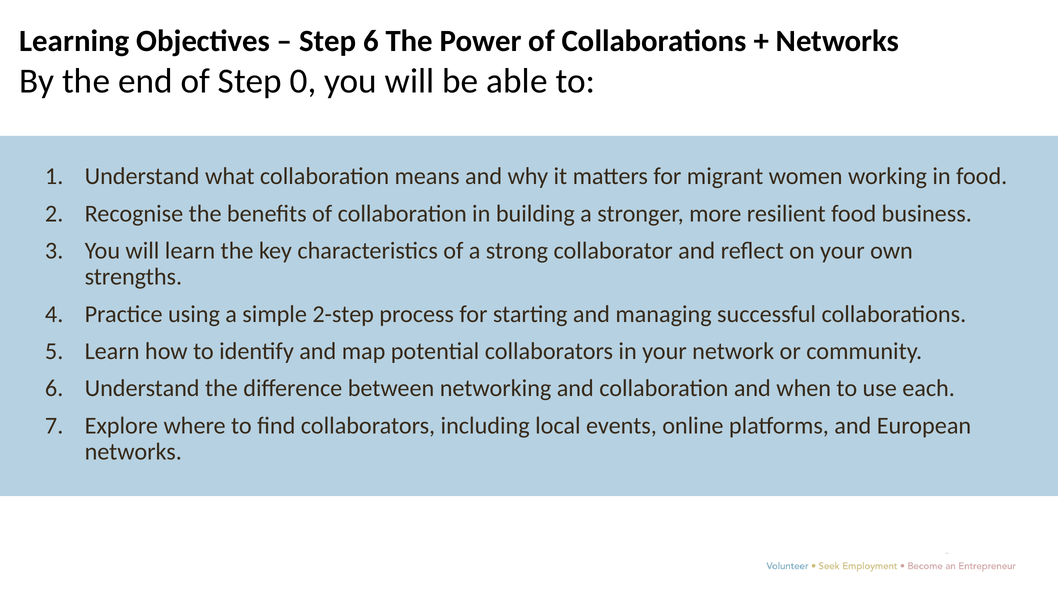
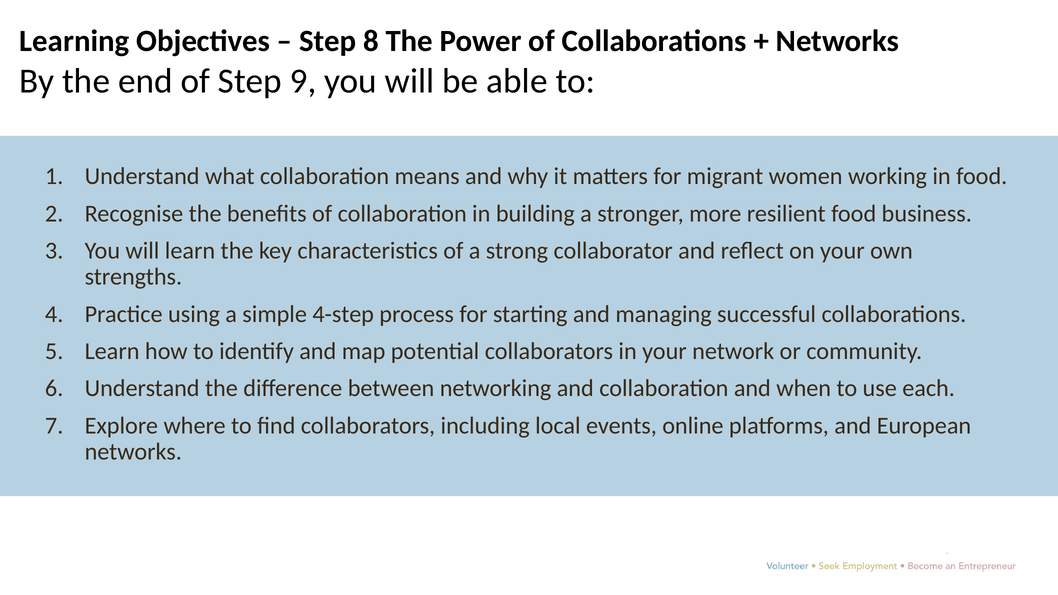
Step 6: 6 -> 8
0: 0 -> 9
2-step: 2-step -> 4-step
